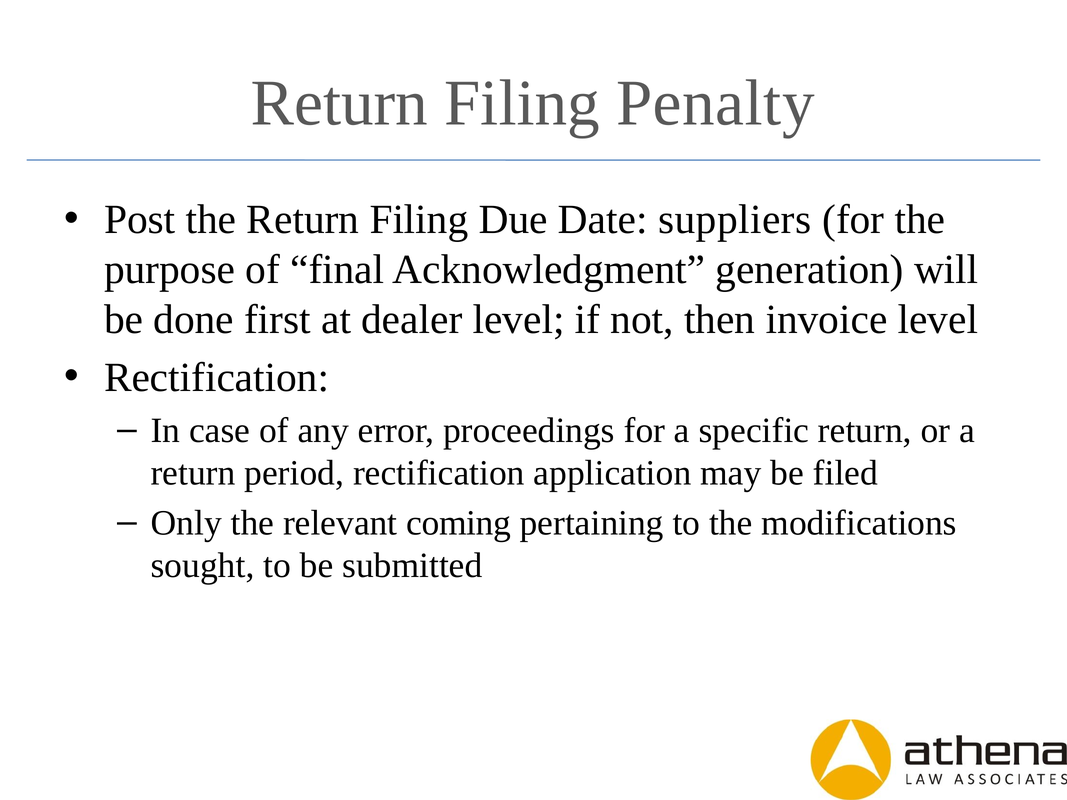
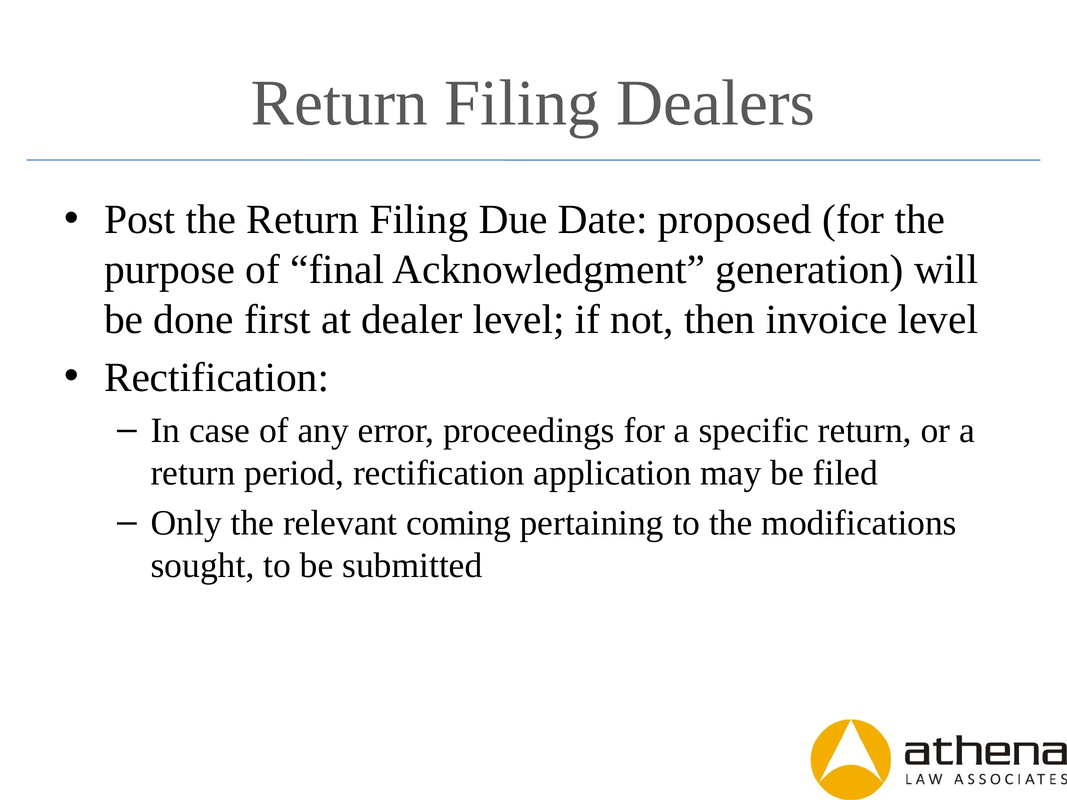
Penalty: Penalty -> Dealers
suppliers: suppliers -> proposed
